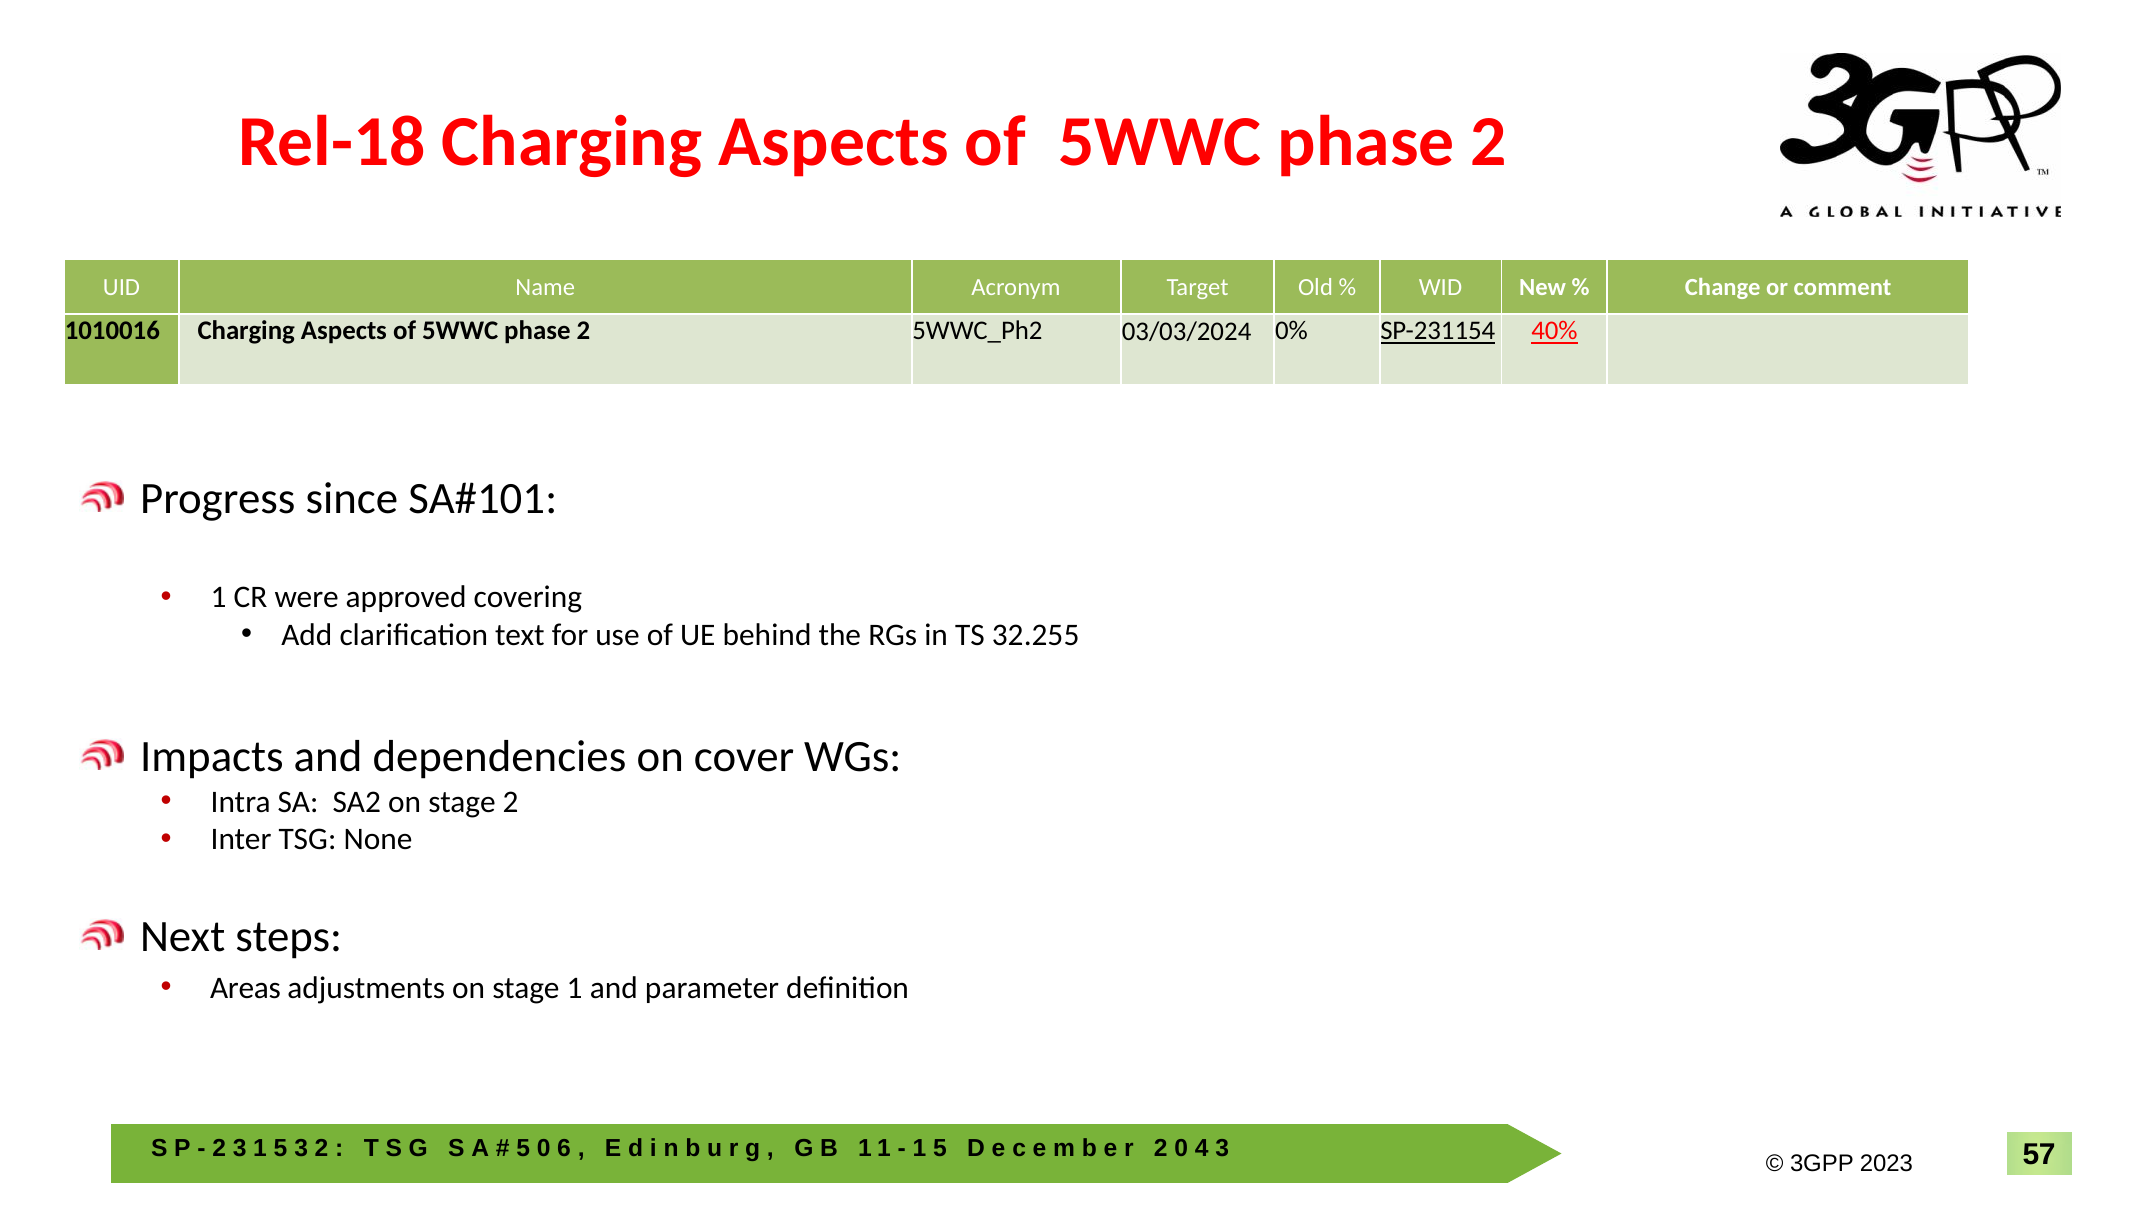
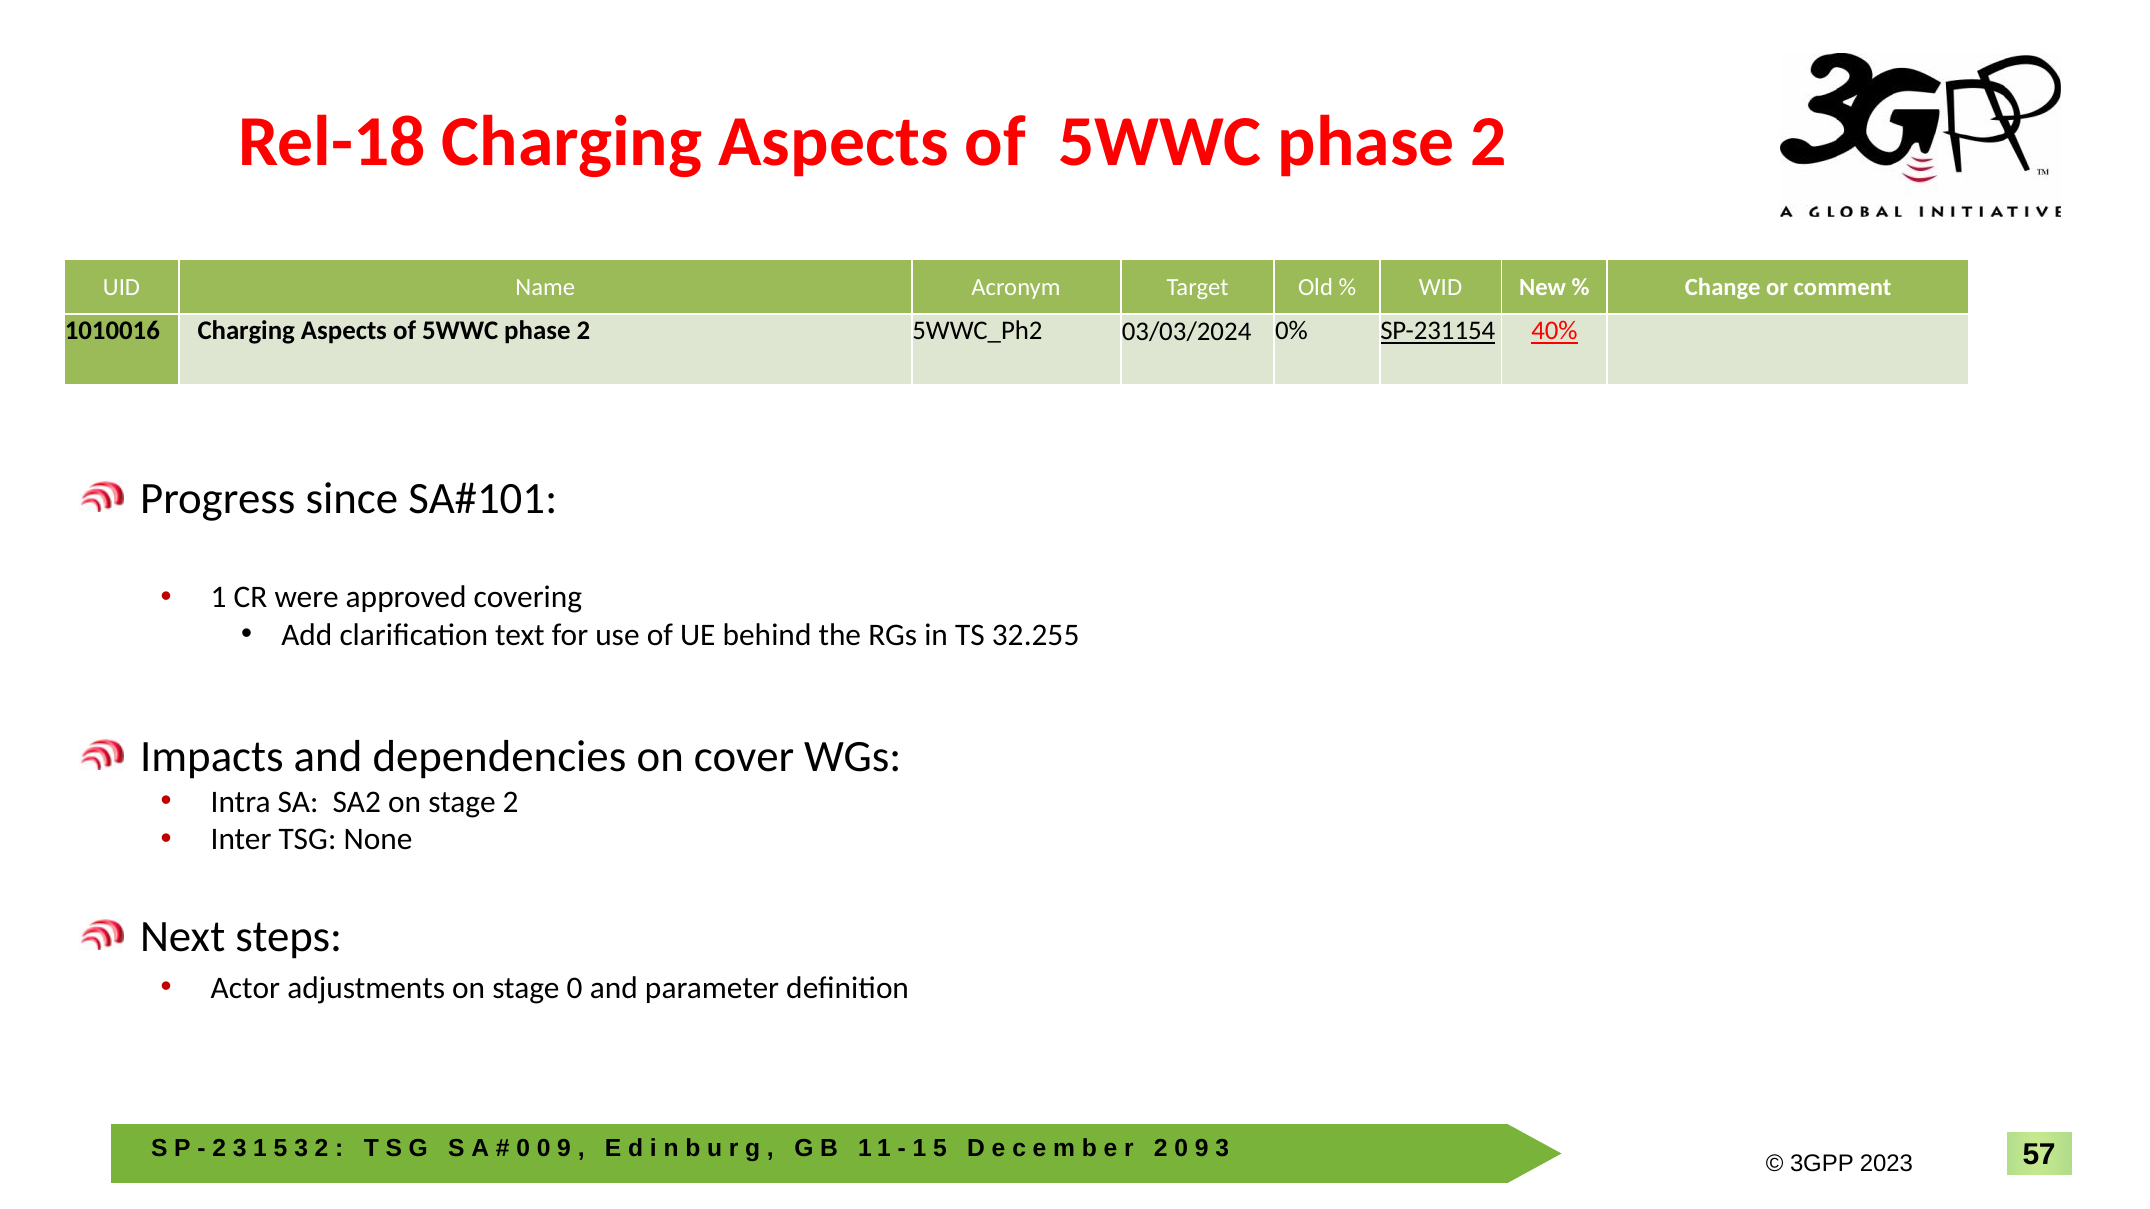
Areas: Areas -> Actor
stage 1: 1 -> 0
5 at (523, 1149): 5 -> 0
6 at (564, 1149): 6 -> 9
4 at (1202, 1149): 4 -> 9
